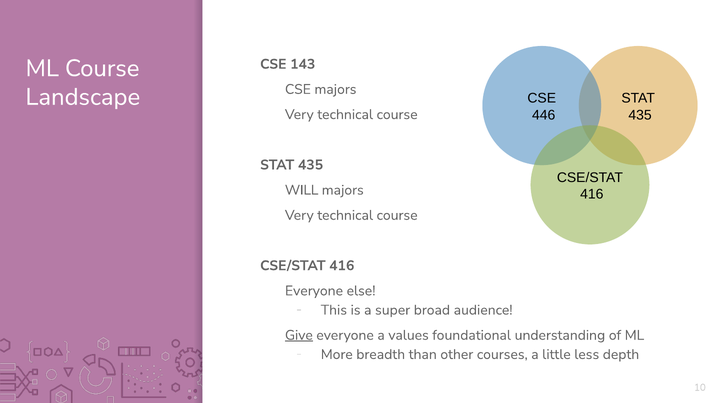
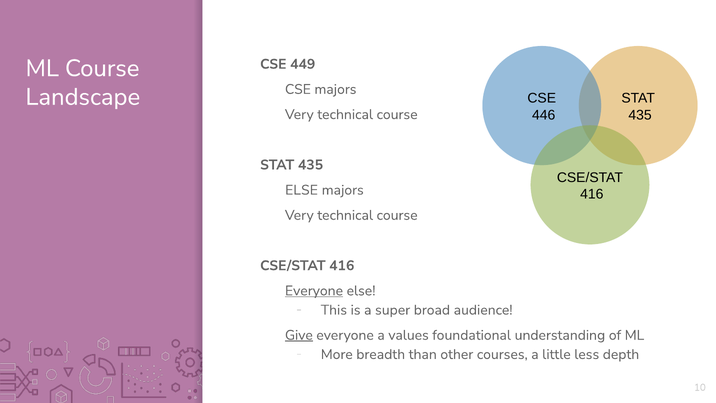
143: 143 -> 449
WILL at (302, 190): WILL -> ELSE
Everyone at (314, 291) underline: none -> present
